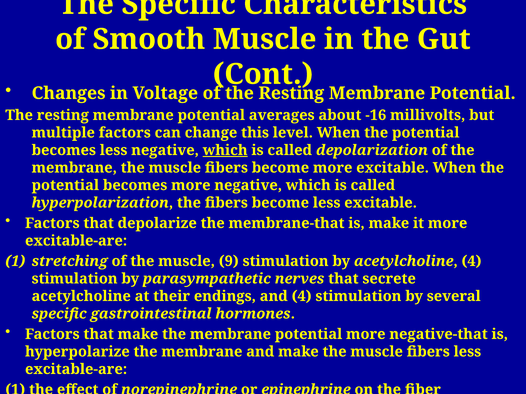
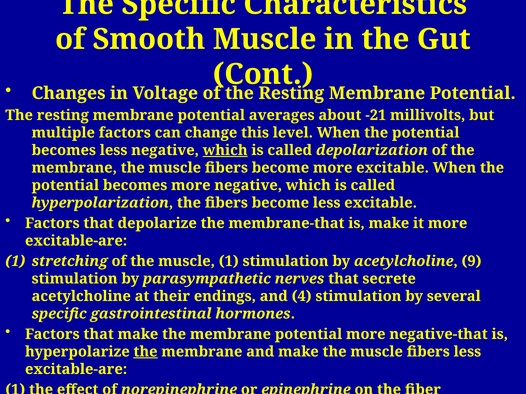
-16: -16 -> -21
muscle 9: 9 -> 1
acetylcholine 4: 4 -> 9
the at (145, 352) underline: none -> present
